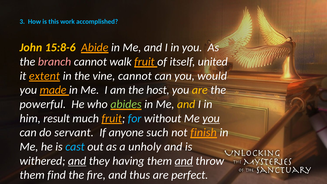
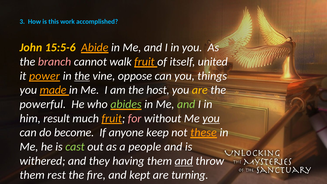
15:8-6: 15:8-6 -> 15:5-6
extent: extent -> power
the at (82, 76) underline: none -> present
vine cannot: cannot -> oppose
would: would -> things
and at (186, 104) colour: yellow -> light green
for colour: light blue -> pink
servant: servant -> become
such: such -> keep
finish: finish -> these
cast colour: light blue -> light green
unholy: unholy -> people
and at (77, 161) underline: present -> none
find: find -> rest
thus: thus -> kept
perfect: perfect -> turning
